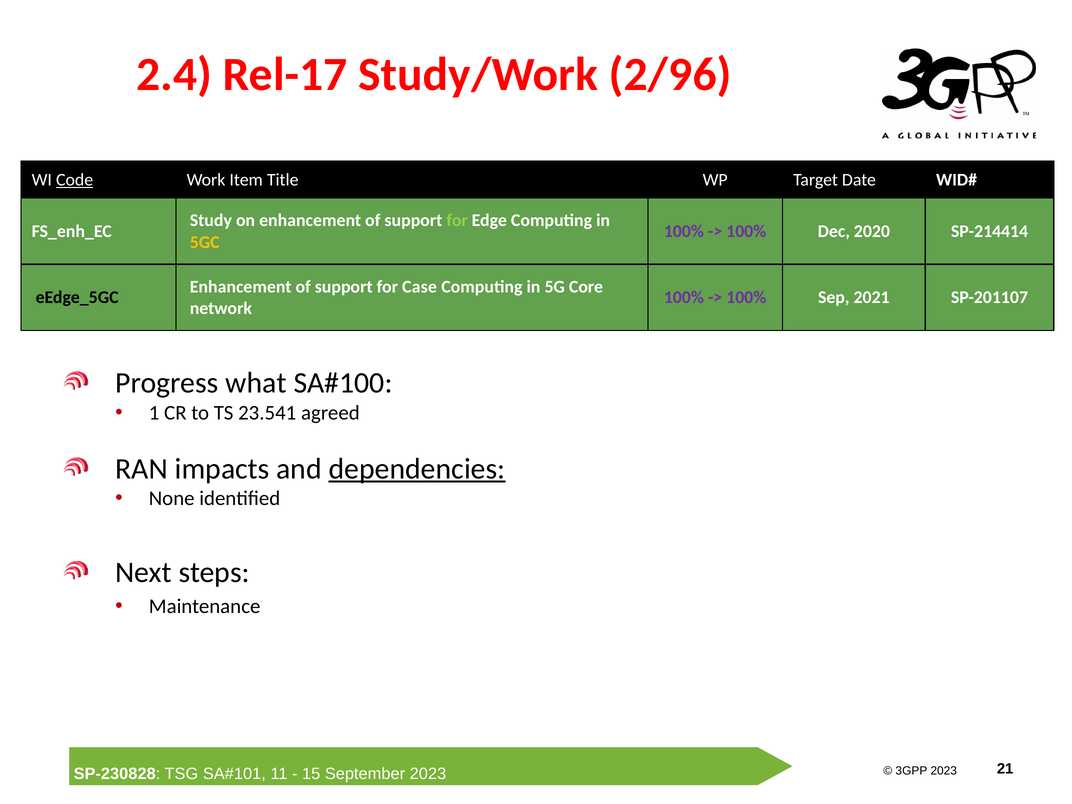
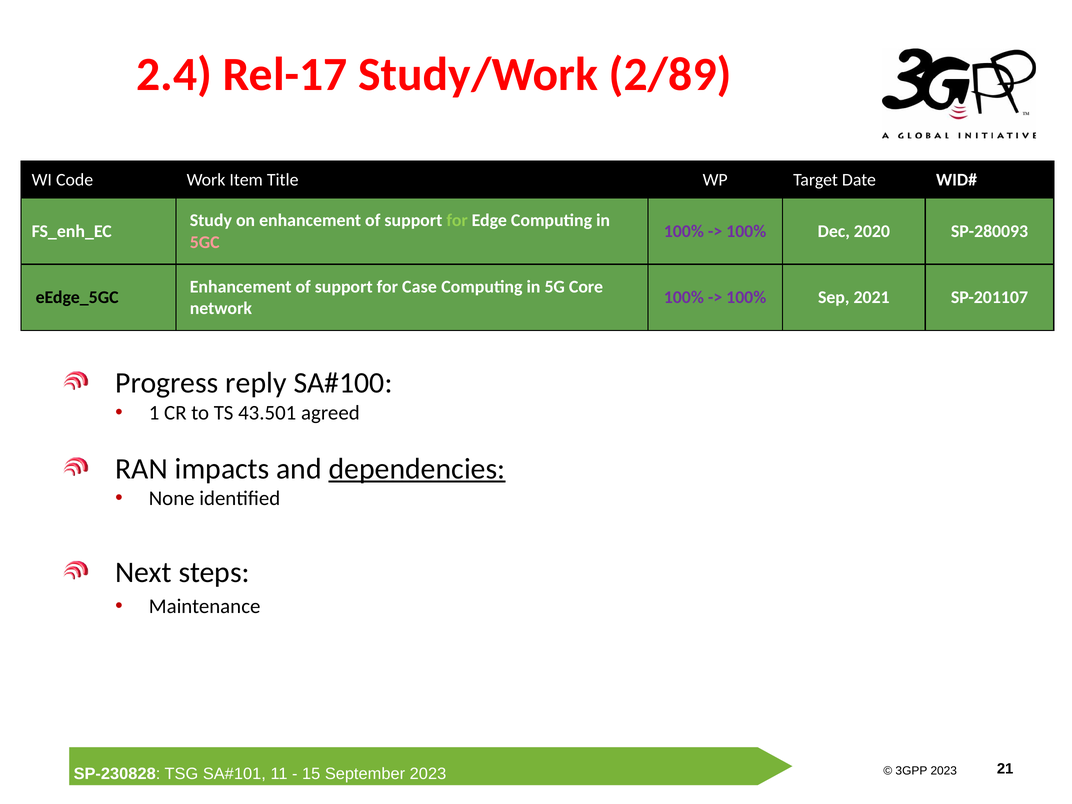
2/96: 2/96 -> 2/89
Code underline: present -> none
SP-214414: SP-214414 -> SP-280093
5GC colour: yellow -> pink
what: what -> reply
23.541: 23.541 -> 43.501
